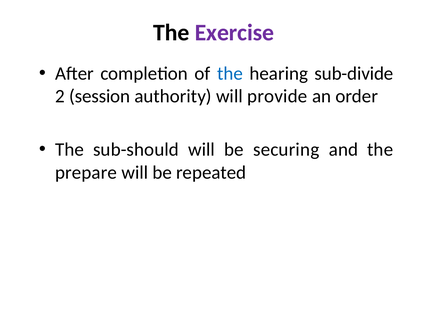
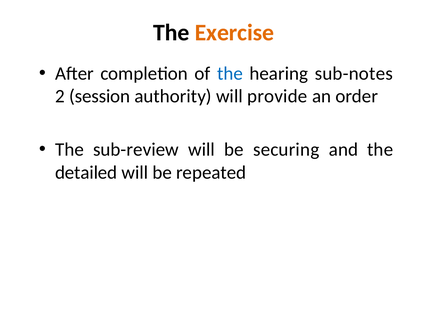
Exercise colour: purple -> orange
sub-divide: sub-divide -> sub-notes
sub-should: sub-should -> sub-review
prepare: prepare -> detailed
